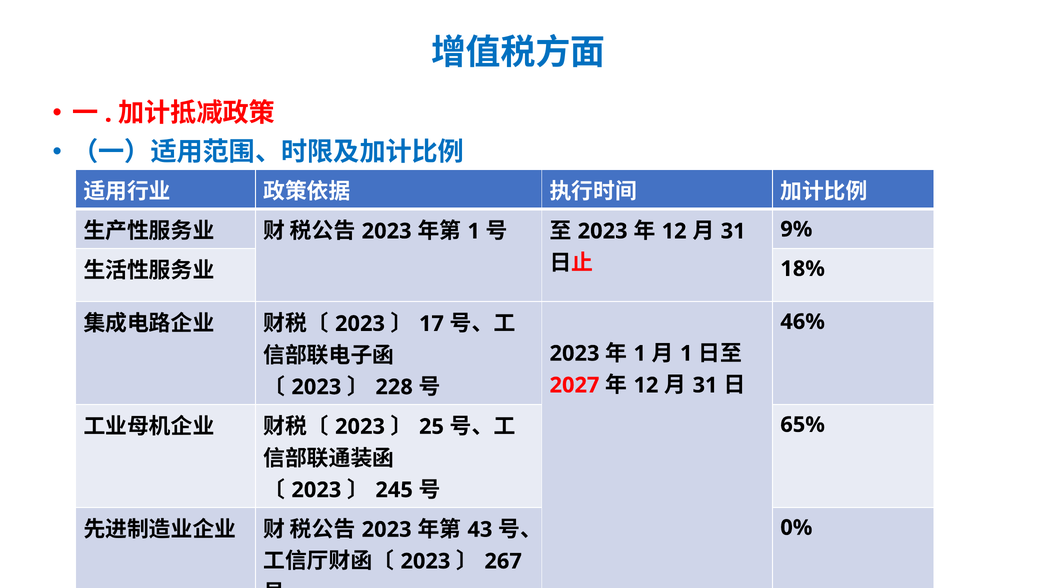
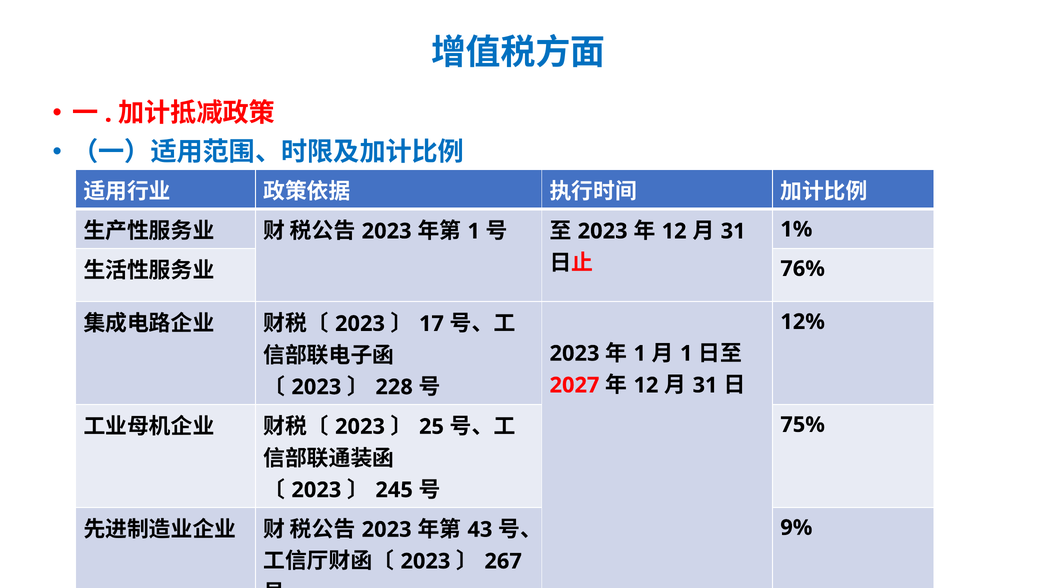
9%: 9% -> 1%
18%: 18% -> 76%
46%: 46% -> 12%
65%: 65% -> 75%
0%: 0% -> 9%
